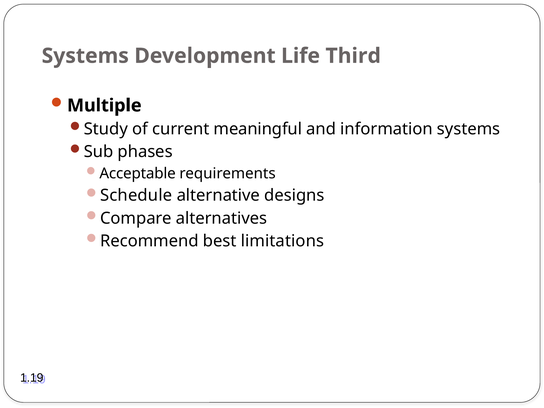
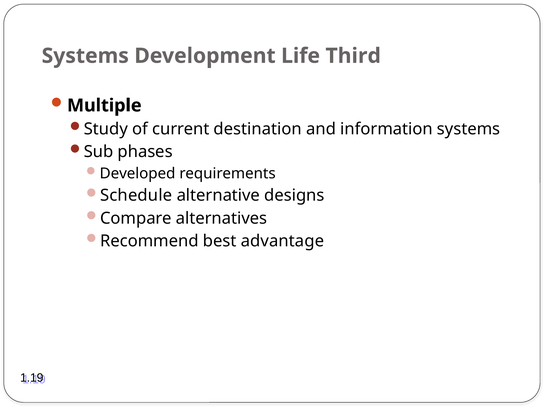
meaningful: meaningful -> destination
Acceptable: Acceptable -> Developed
limitations: limitations -> advantage
